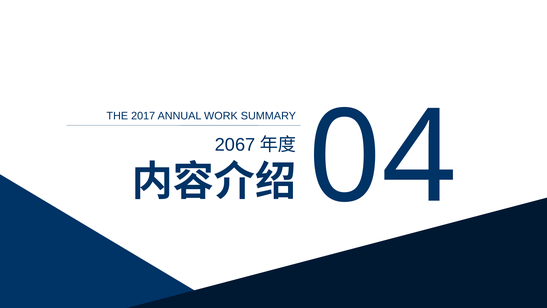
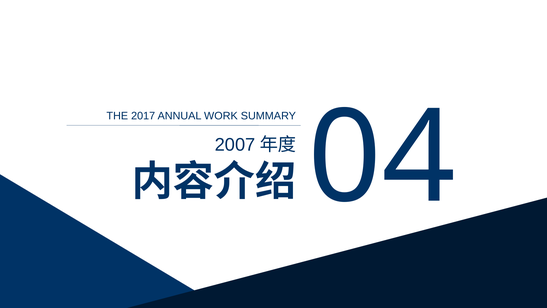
2067: 2067 -> 2007
